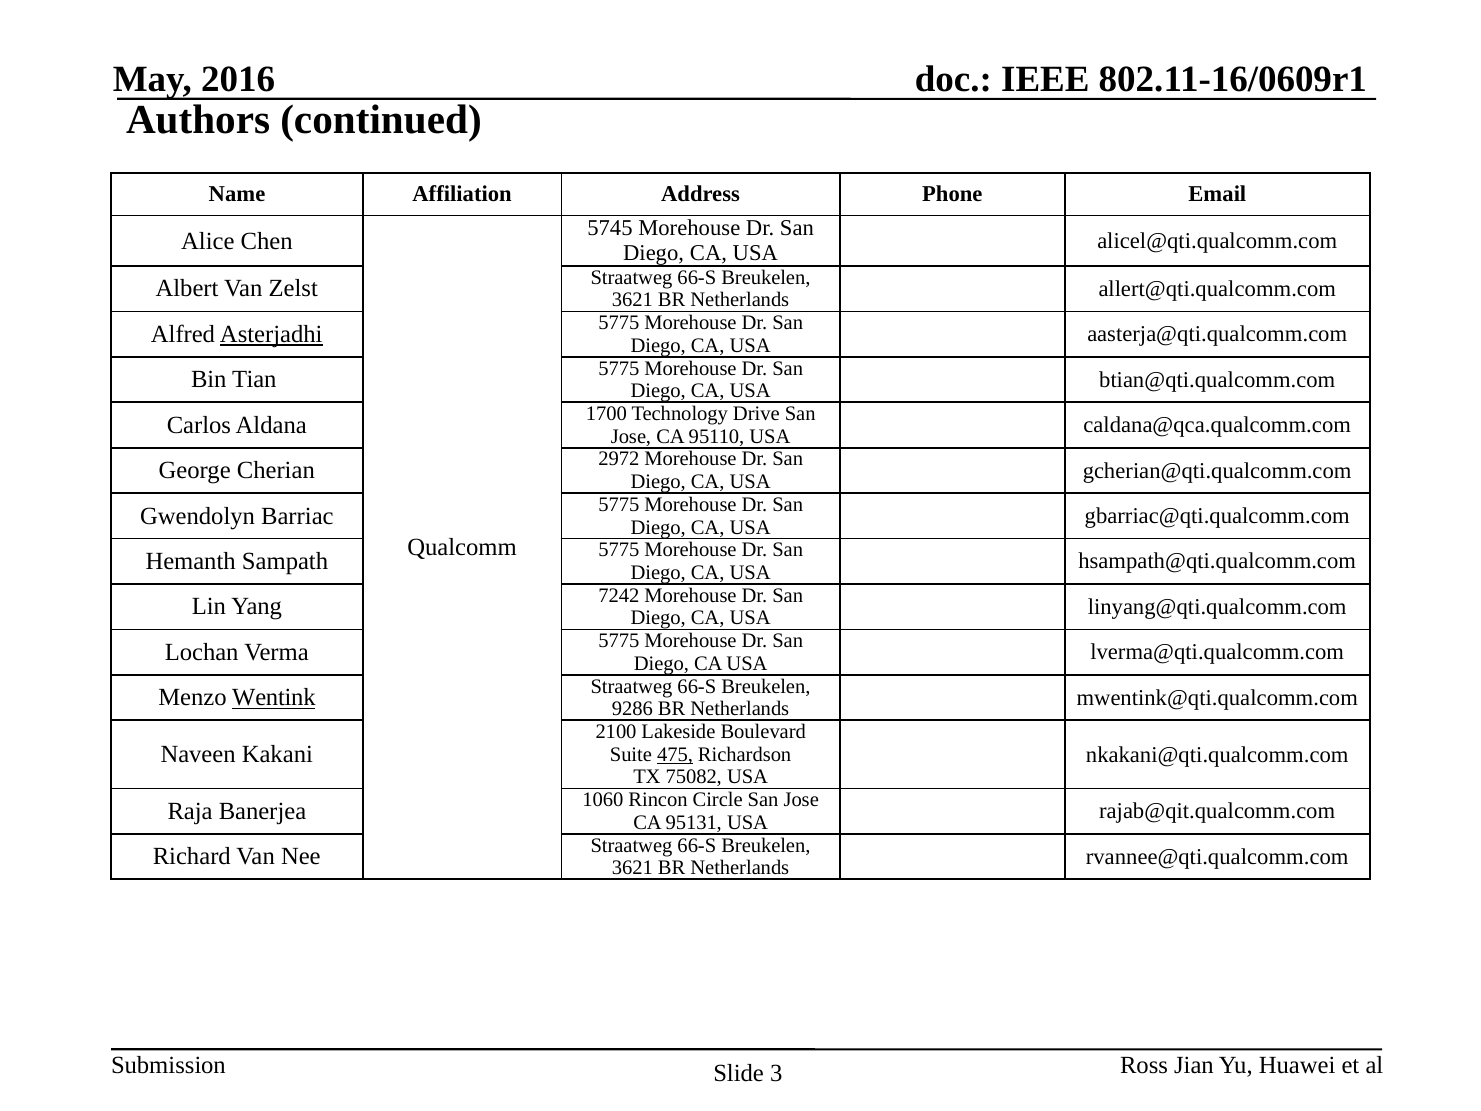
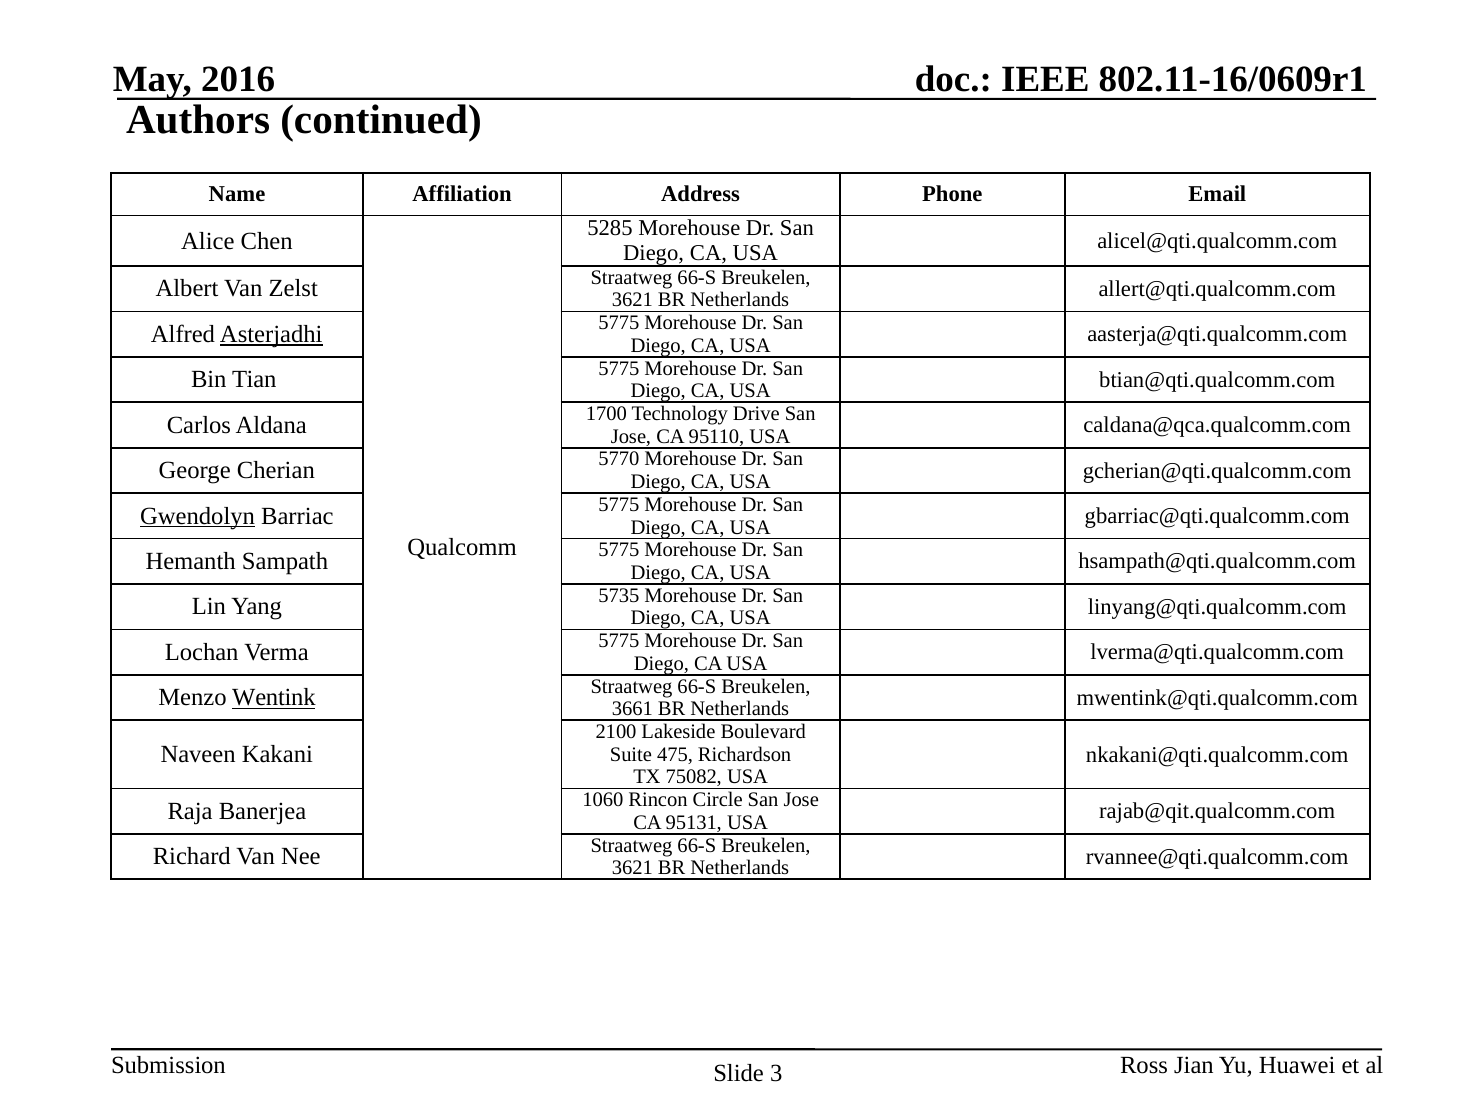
5745: 5745 -> 5285
2972: 2972 -> 5770
Gwendolyn underline: none -> present
7242: 7242 -> 5735
9286: 9286 -> 3661
475 underline: present -> none
